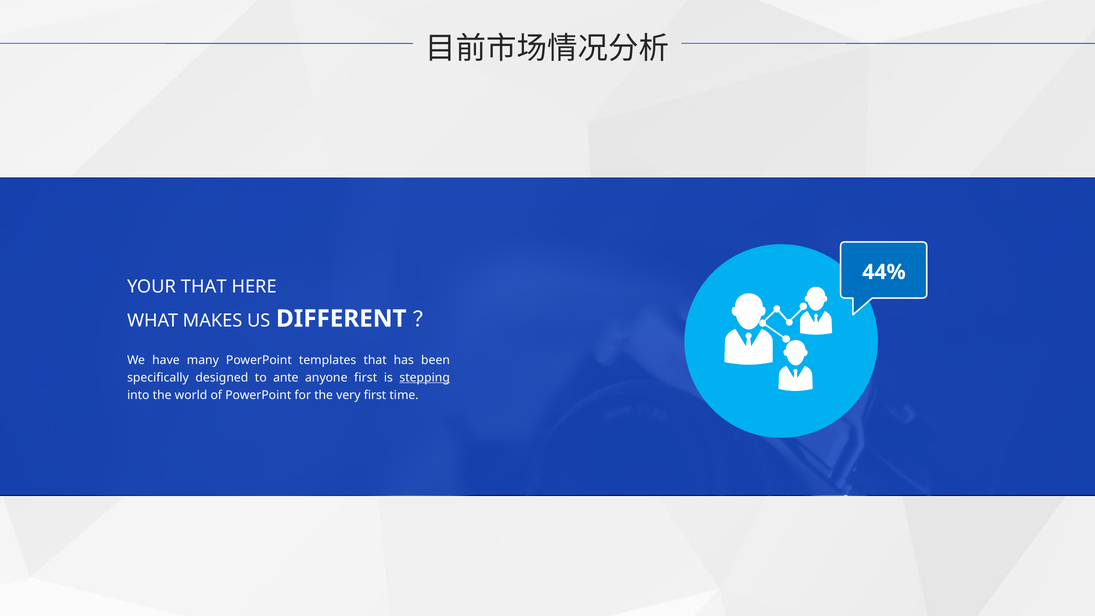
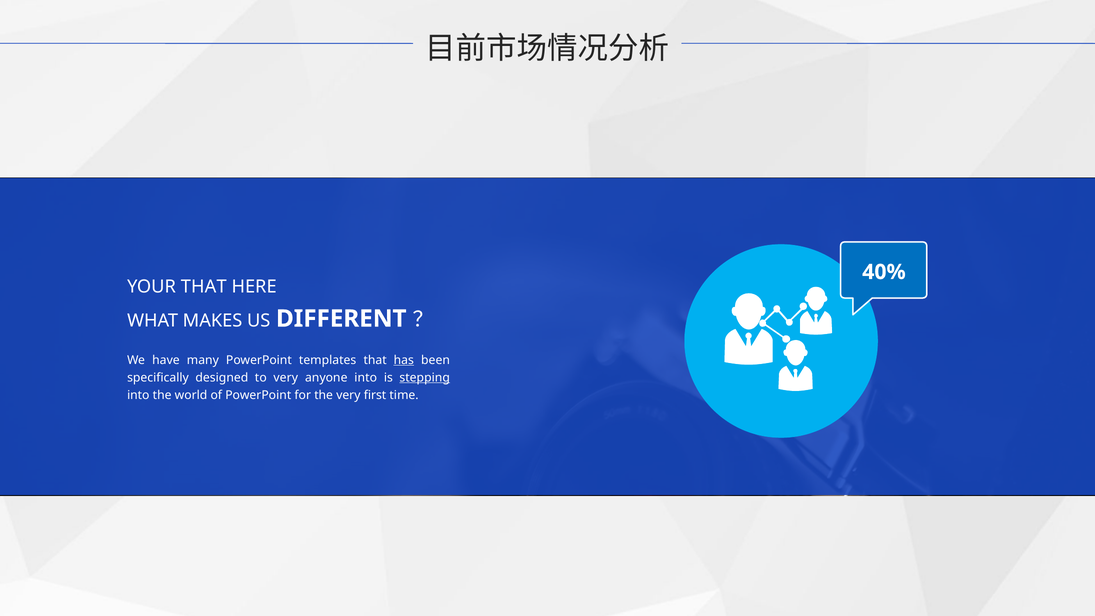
44%: 44% -> 40%
has underline: none -> present
to ante: ante -> very
anyone first: first -> into
